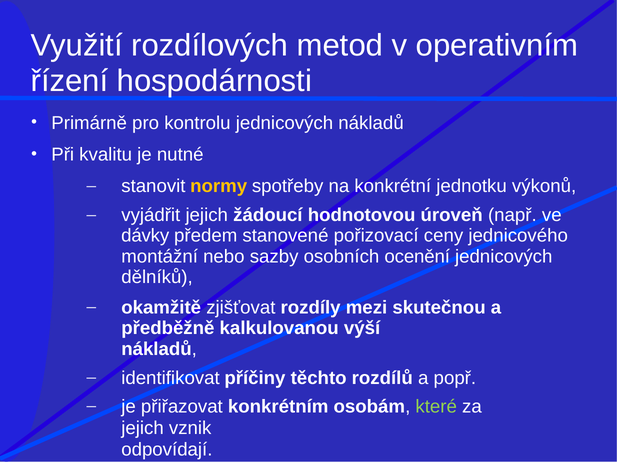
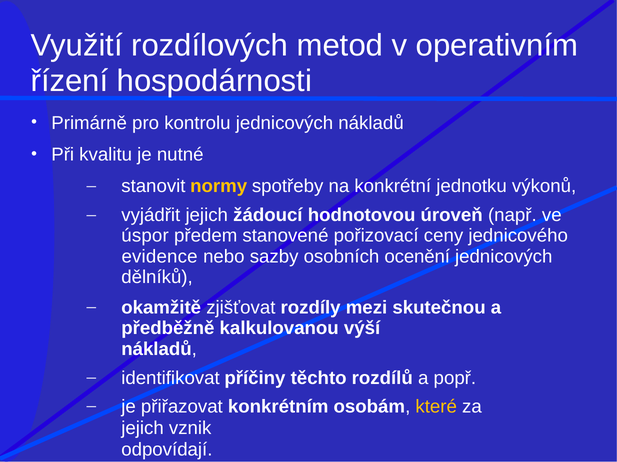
dávky: dávky -> úspor
montážní: montážní -> evidence
které colour: light green -> yellow
